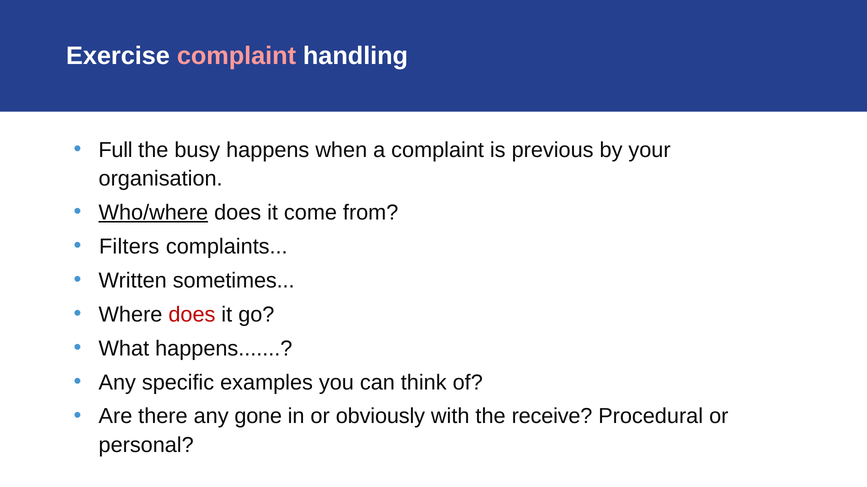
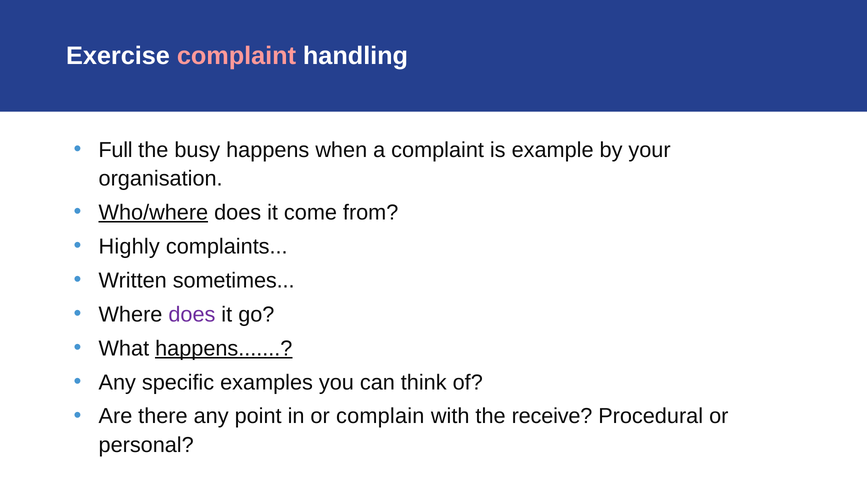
previous: previous -> example
Filters: Filters -> Highly
does at (192, 315) colour: red -> purple
happens at (224, 349) underline: none -> present
gone: gone -> point
obviously: obviously -> complain
